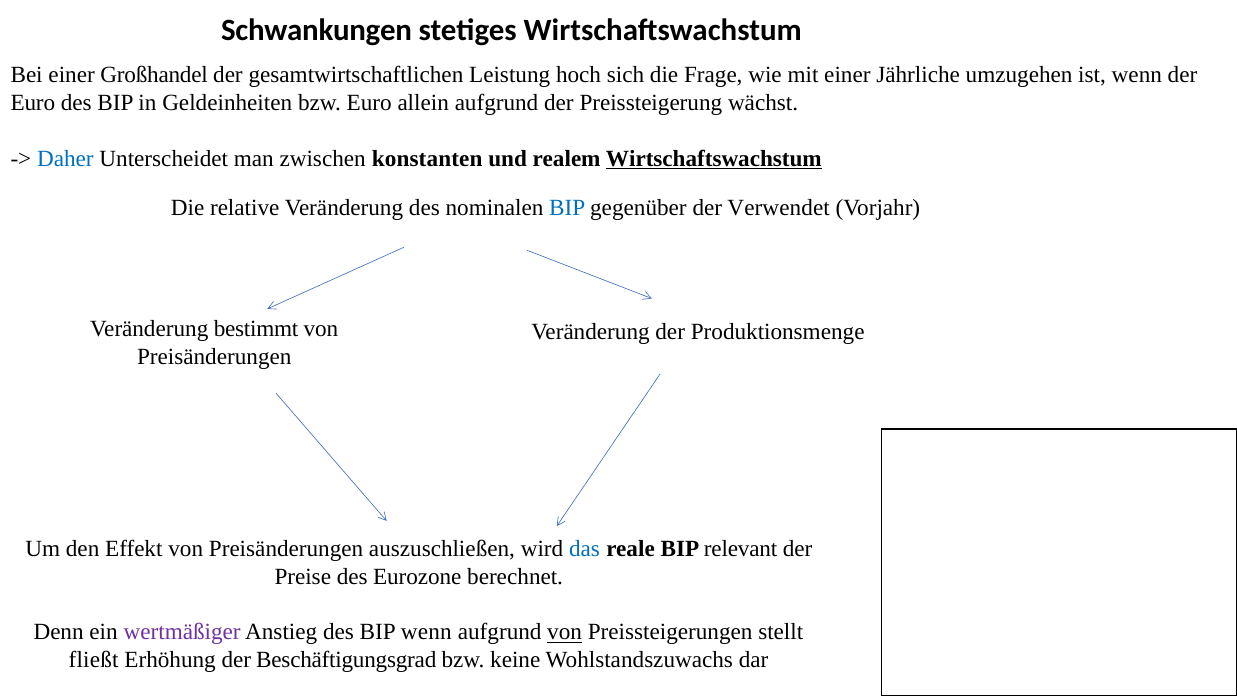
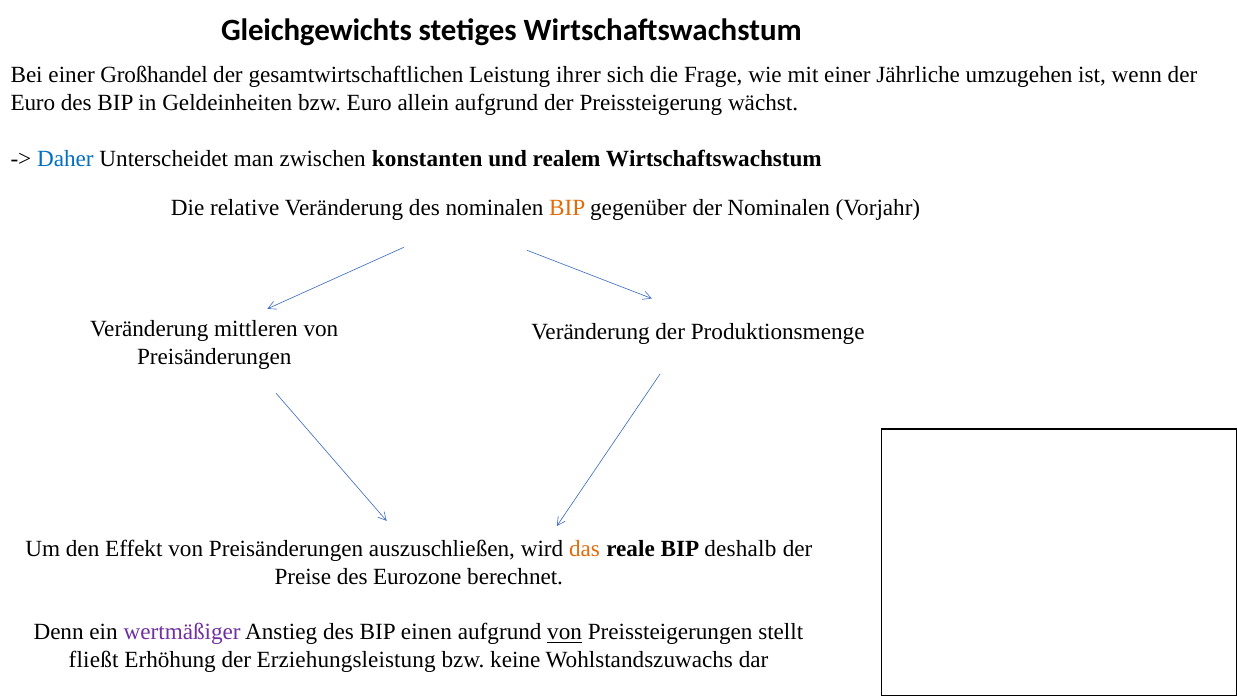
Schwankungen: Schwankungen -> Gleichgewichts
hoch: hoch -> ihrer
Wirtschaftswachstum at (714, 159) underline: present -> none
BIP at (567, 207) colour: blue -> orange
der Verwendet: Verwendet -> Nominalen
bestimmt: bestimmt -> mittleren
das colour: blue -> orange
relevant: relevant -> deshalb
BIP wenn: wenn -> einen
Beschäftigungsgrad: Beschäftigungsgrad -> Erziehungsleistung
